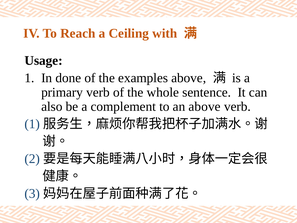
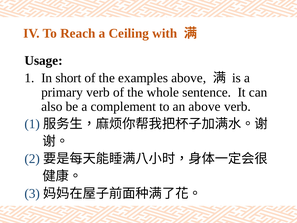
done: done -> short
